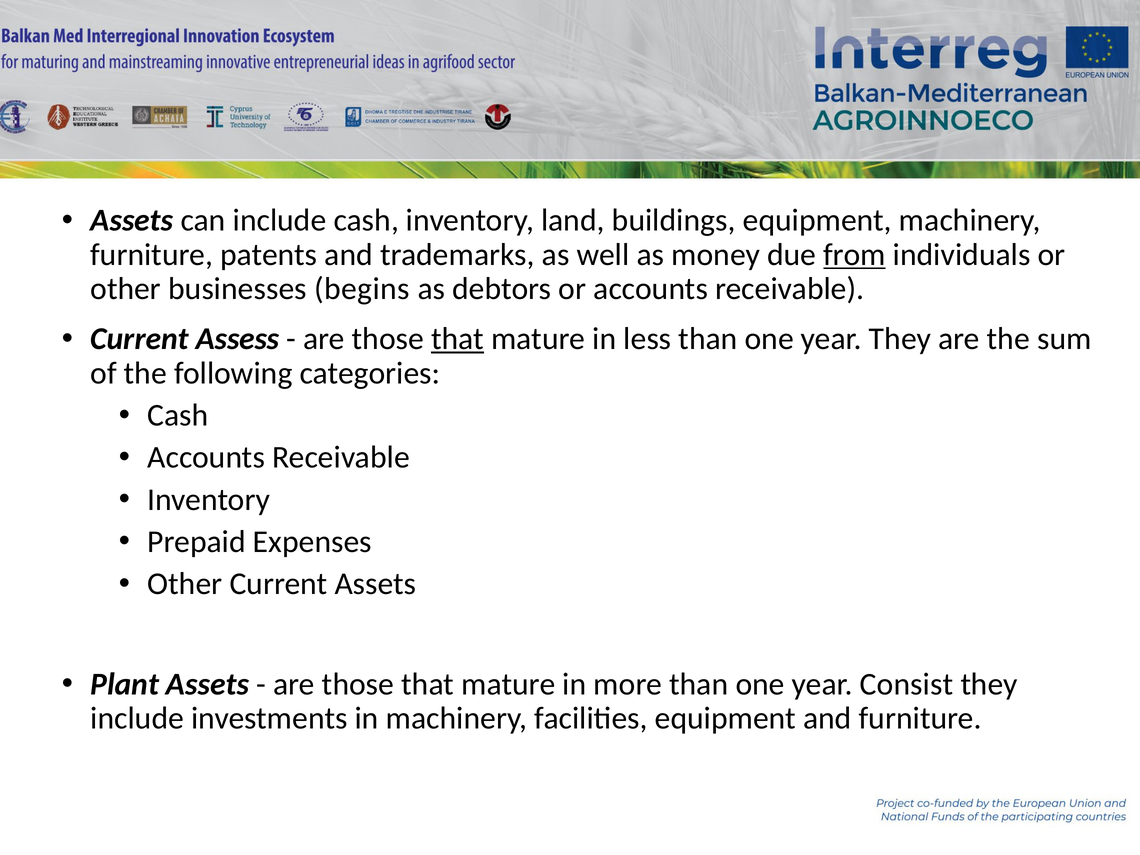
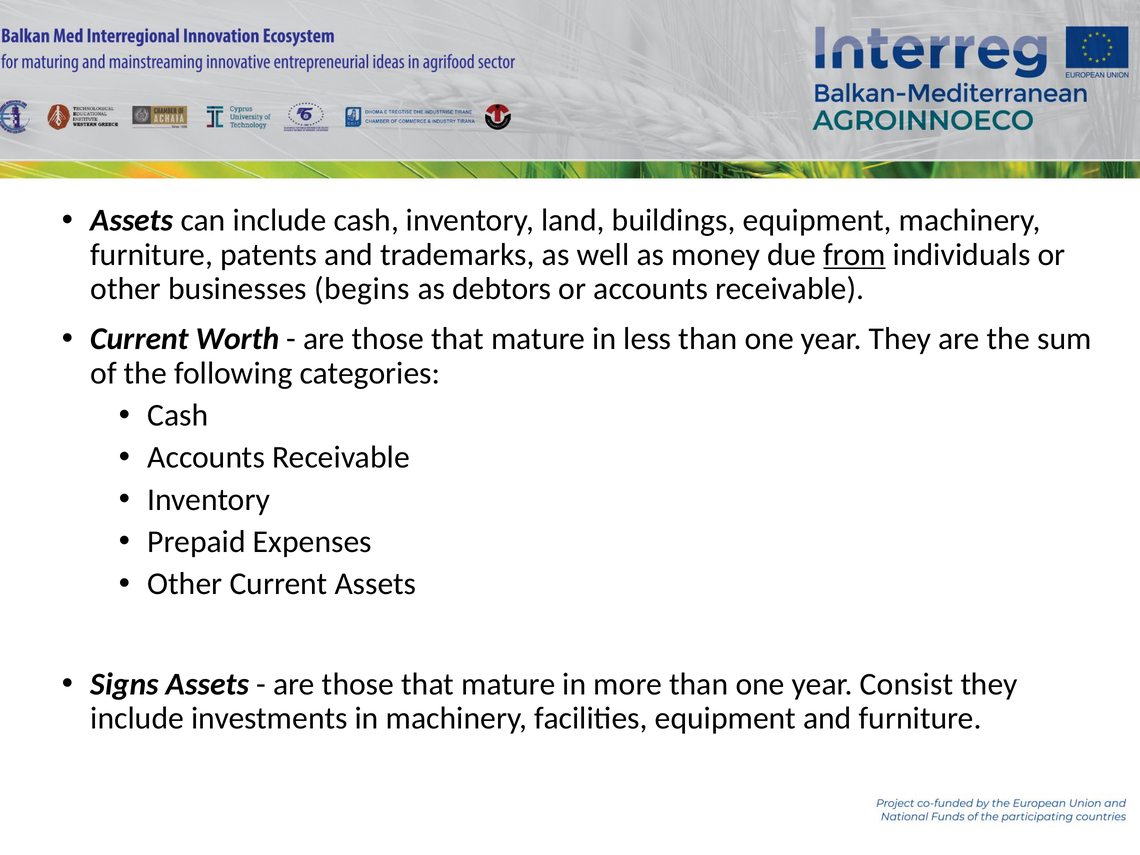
Assess: Assess -> Worth
that at (458, 339) underline: present -> none
Plant: Plant -> Signs
